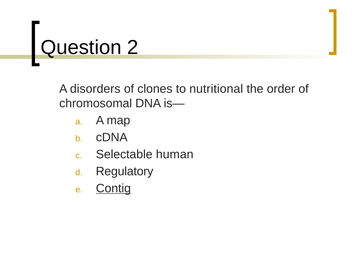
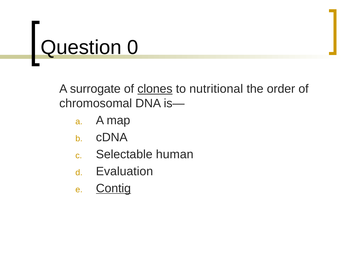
2: 2 -> 0
disorders: disorders -> surrogate
clones underline: none -> present
Regulatory: Regulatory -> Evaluation
